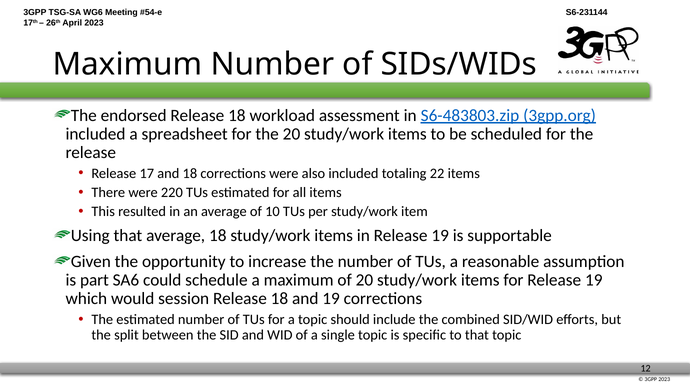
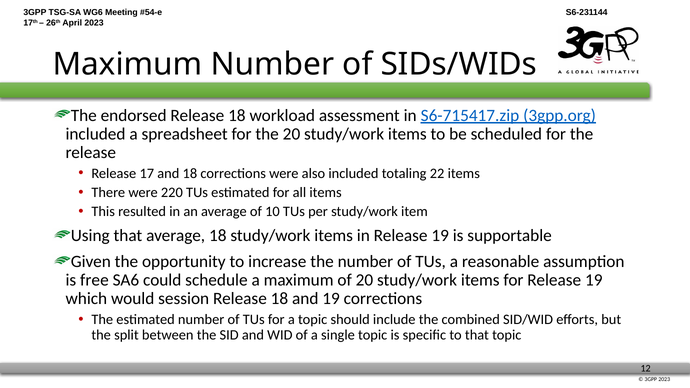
S6-483803.zip: S6-483803.zip -> S6-715417.zip
part: part -> free
